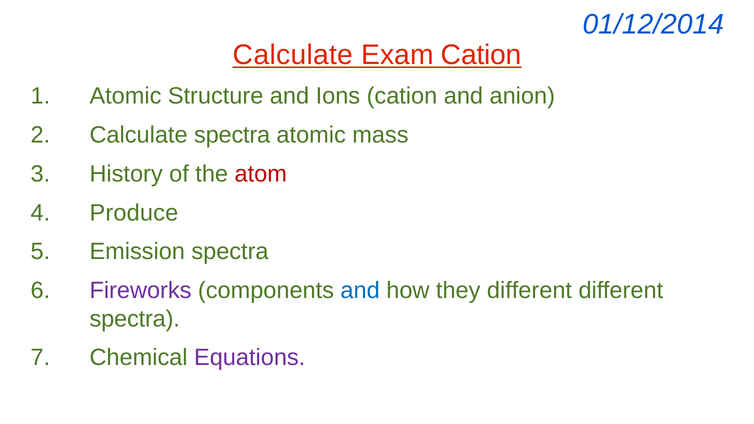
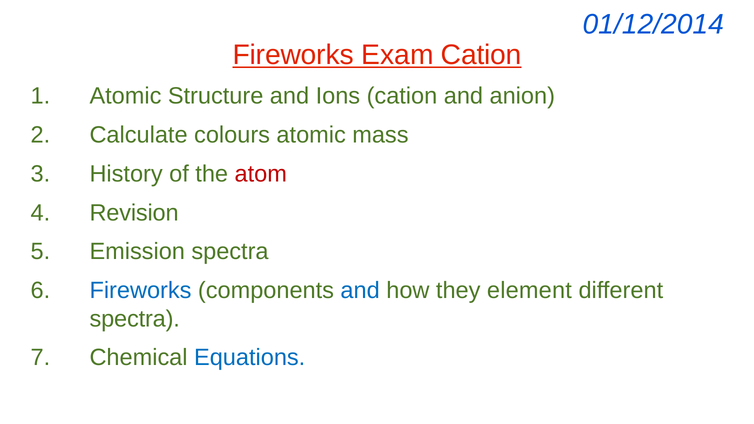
Calculate at (293, 55): Calculate -> Fireworks
Calculate spectra: spectra -> colours
Produce: Produce -> Revision
Fireworks at (141, 291) colour: purple -> blue
they different: different -> element
Equations colour: purple -> blue
